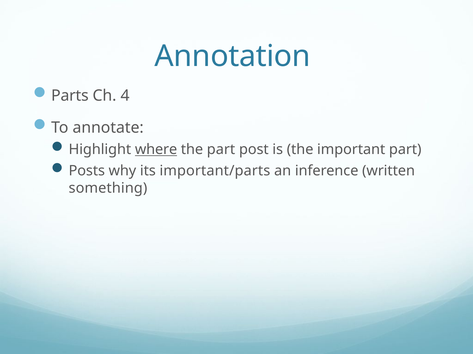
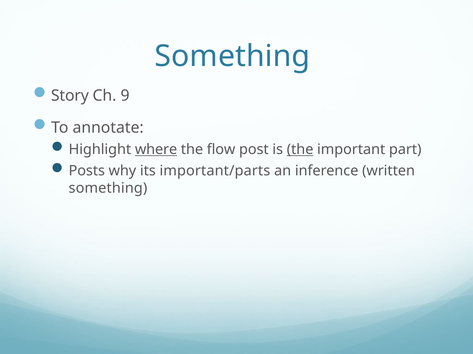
Annotation at (233, 56): Annotation -> Something
Parts: Parts -> Story
4: 4 -> 9
the part: part -> flow
the at (300, 150) underline: none -> present
